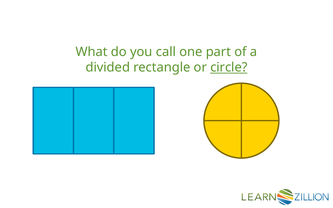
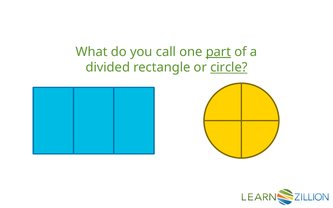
part underline: none -> present
